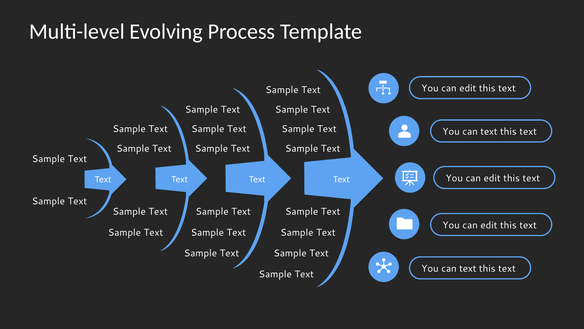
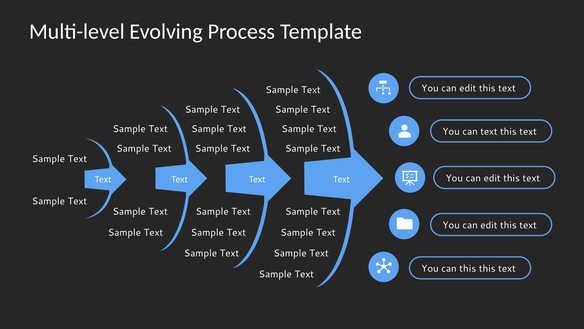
text at (468, 268): text -> this
